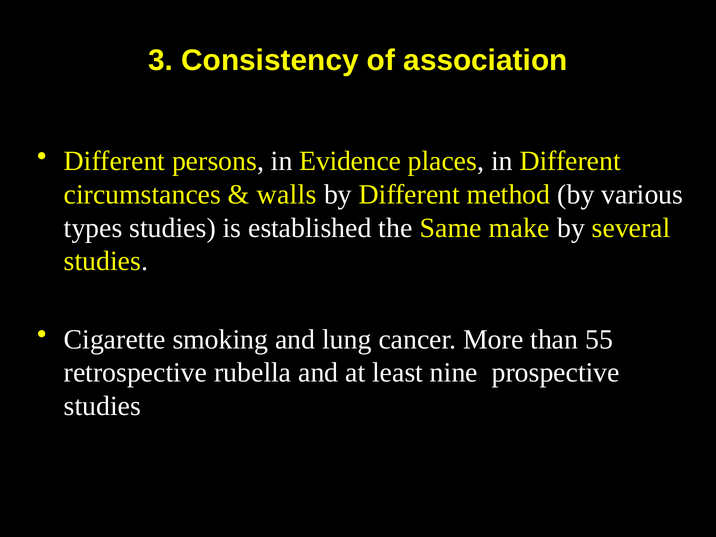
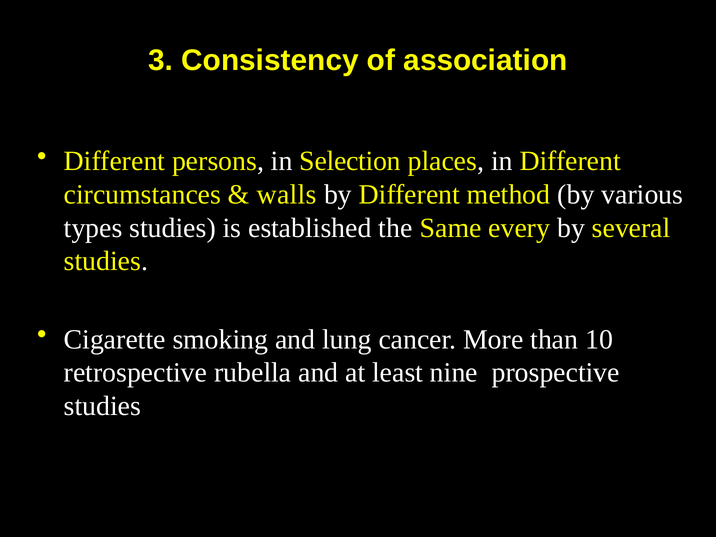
Evidence: Evidence -> Selection
make: make -> every
55: 55 -> 10
